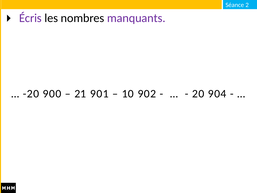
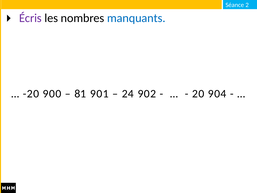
manquants colour: purple -> blue
21: 21 -> 81
10: 10 -> 24
